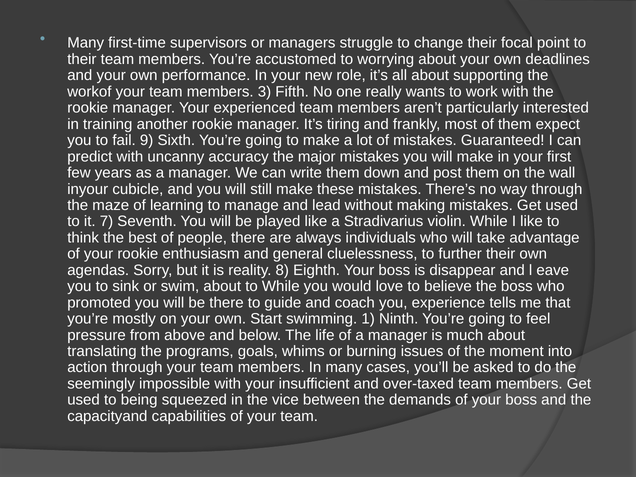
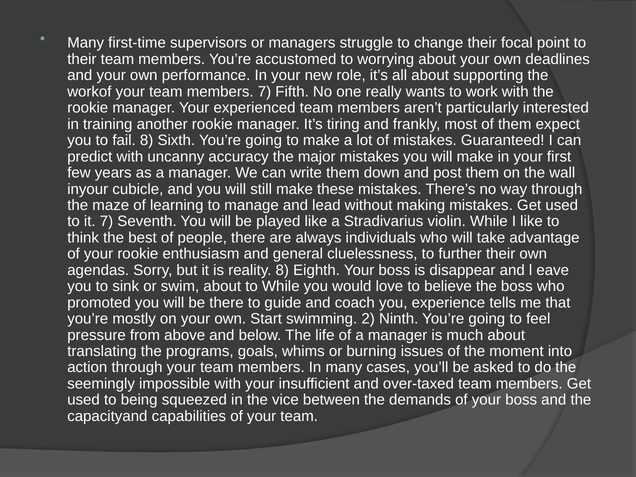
members 3: 3 -> 7
fail 9: 9 -> 8
1: 1 -> 2
